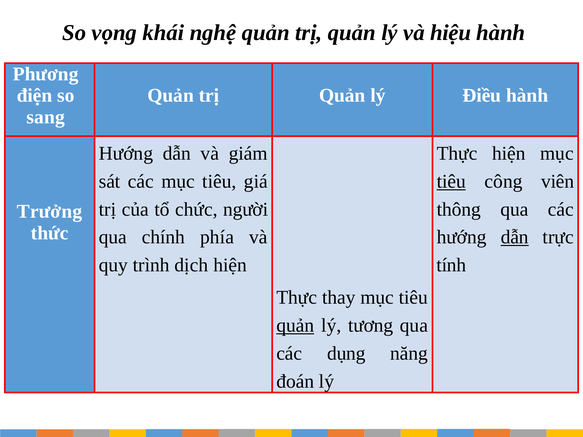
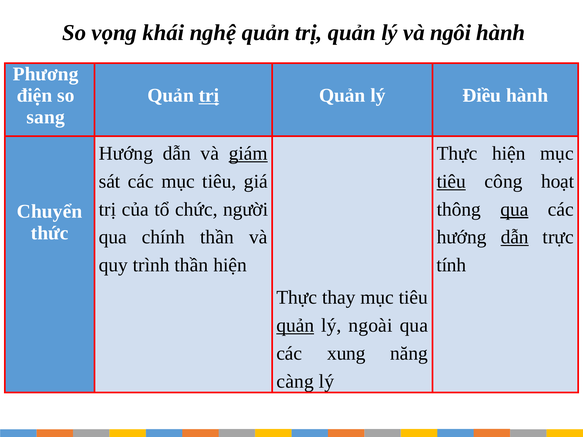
hiệu: hiệu -> ngôi
trị at (209, 96) underline: none -> present
giám underline: none -> present
viên: viên -> hoạt
qua at (514, 209) underline: none -> present
Trưởng: Trưởng -> Chuyển
chính phía: phía -> thần
trình dịch: dịch -> thần
tương: tương -> ngoài
dụng: dụng -> xung
đoán: đoán -> càng
